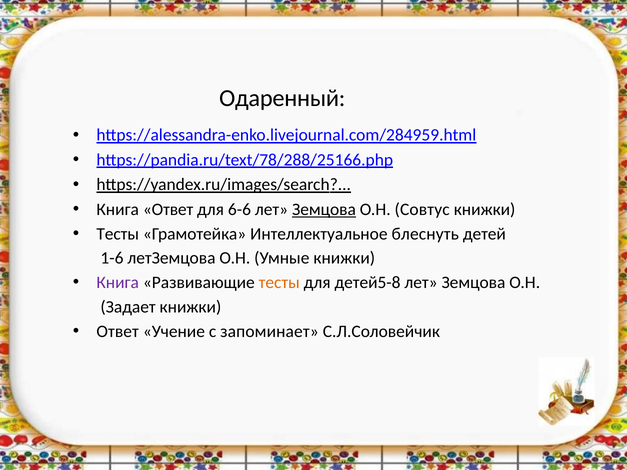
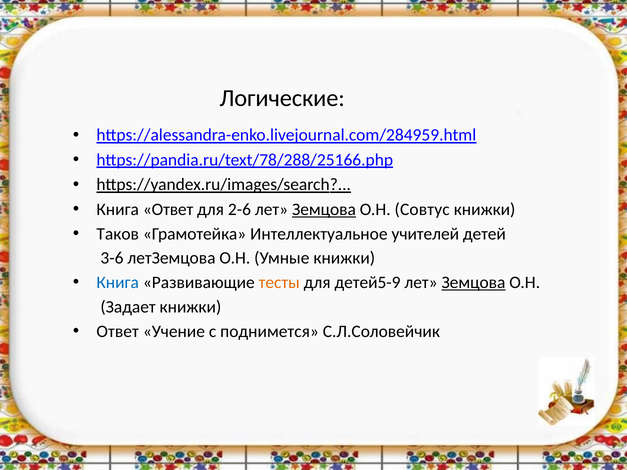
Одаренный: Одаренный -> Логические
6-6: 6-6 -> 2-6
Тесты at (118, 234): Тесты -> Таков
блеснуть: блеснуть -> учителей
1-6: 1-6 -> 3-6
Книга at (118, 283) colour: purple -> blue
детей5-8: детей5-8 -> детей5-9
Земцова at (473, 283) underline: none -> present
запоминает: запоминает -> поднимется
